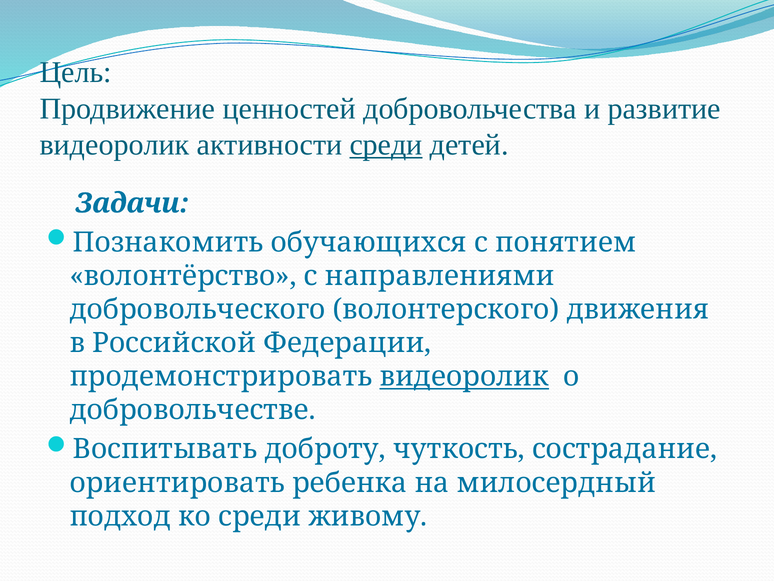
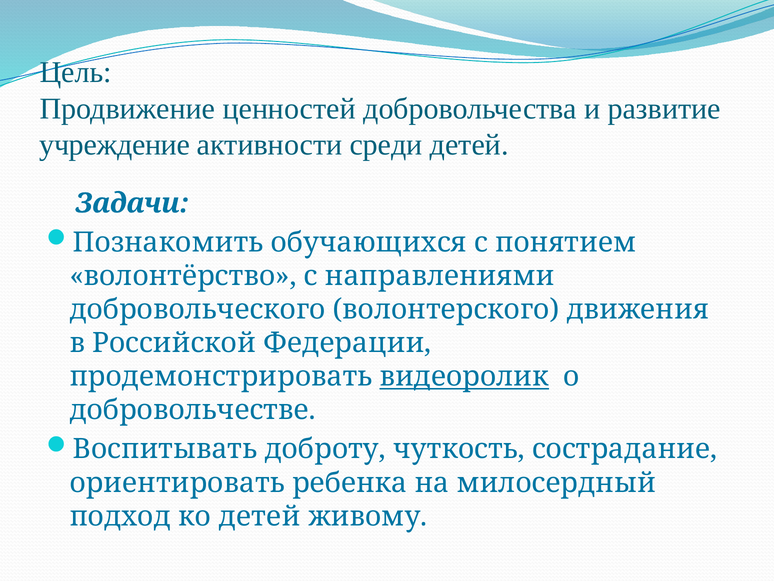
видеоролик at (115, 145): видеоролик -> учреждение
среди at (386, 145) underline: present -> none
ко среди: среди -> детей
